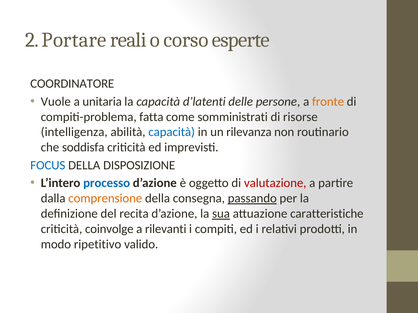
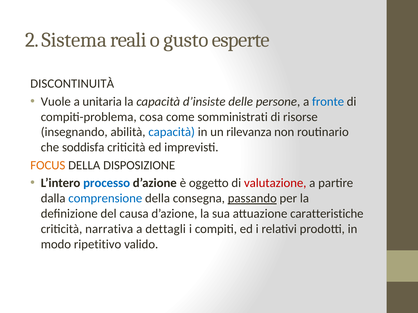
Portare: Portare -> Sistema
corso: corso -> gusto
COORDINATORE: COORDINATORE -> DISCONTINUITÀ
d’latenti: d’latenti -> d’insiste
fronte colour: orange -> blue
fatta: fatta -> cosa
intelligenza: intelligenza -> insegnando
FOCUS colour: blue -> orange
comprensione colour: orange -> blue
recita: recita -> causa
sua underline: present -> none
coinvolge: coinvolge -> narrativa
rilevanti: rilevanti -> dettagli
